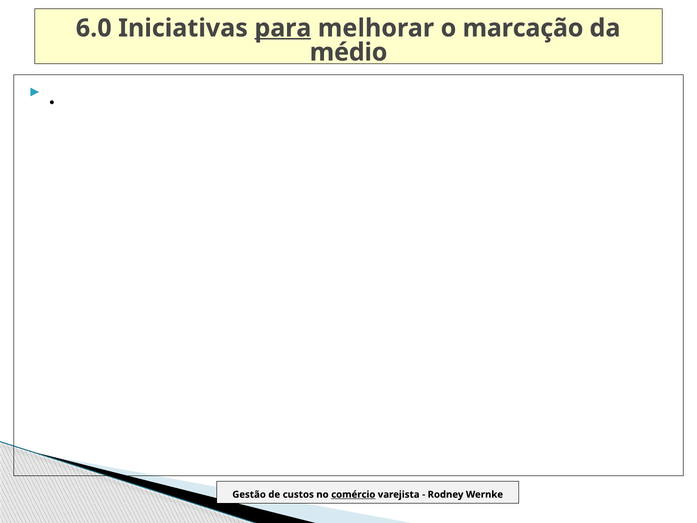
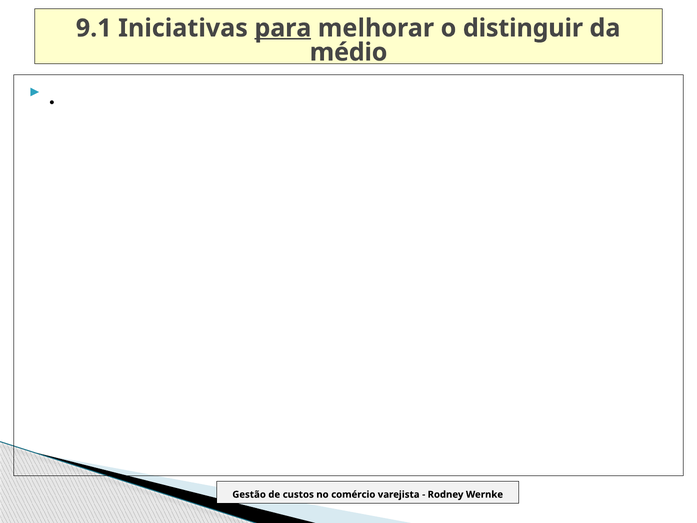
6.0: 6.0 -> 9.1
marcação: marcação -> distinguir
comércio underline: present -> none
